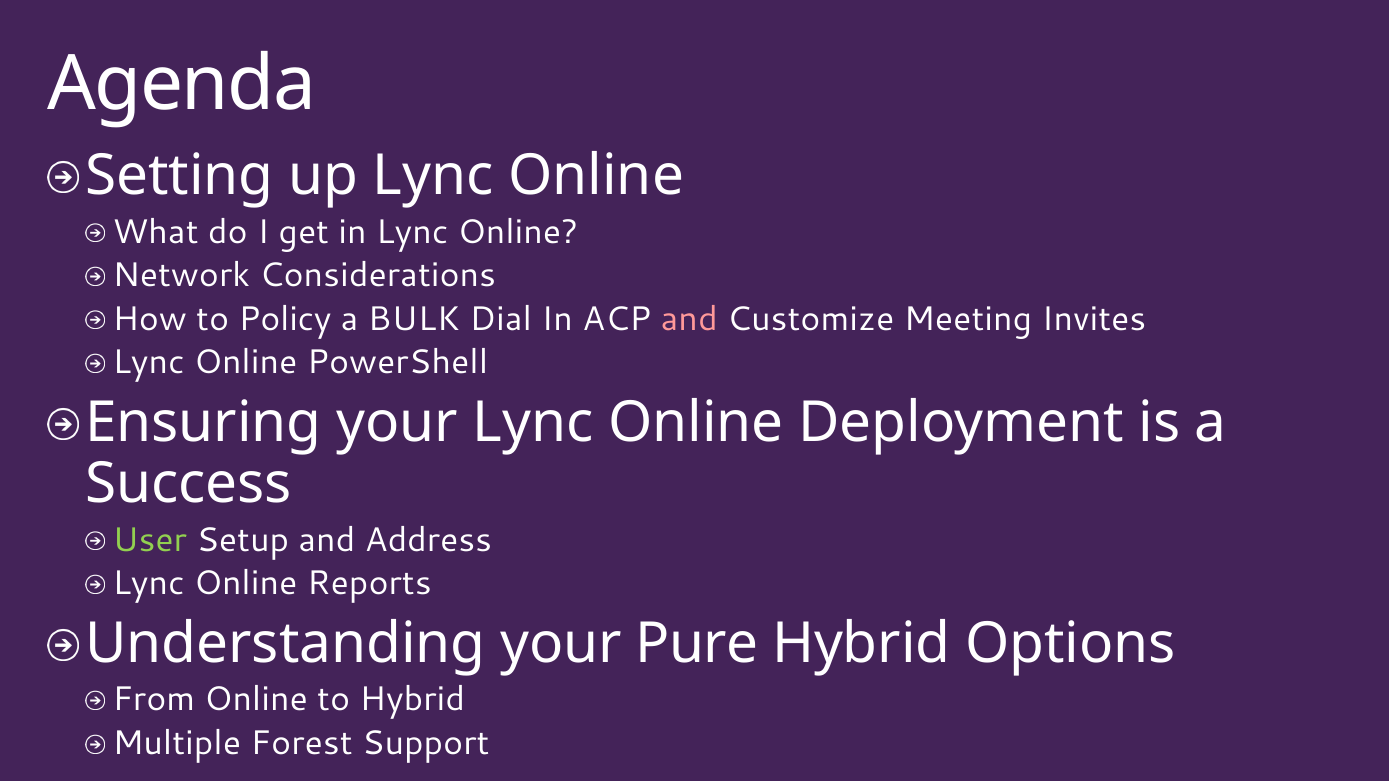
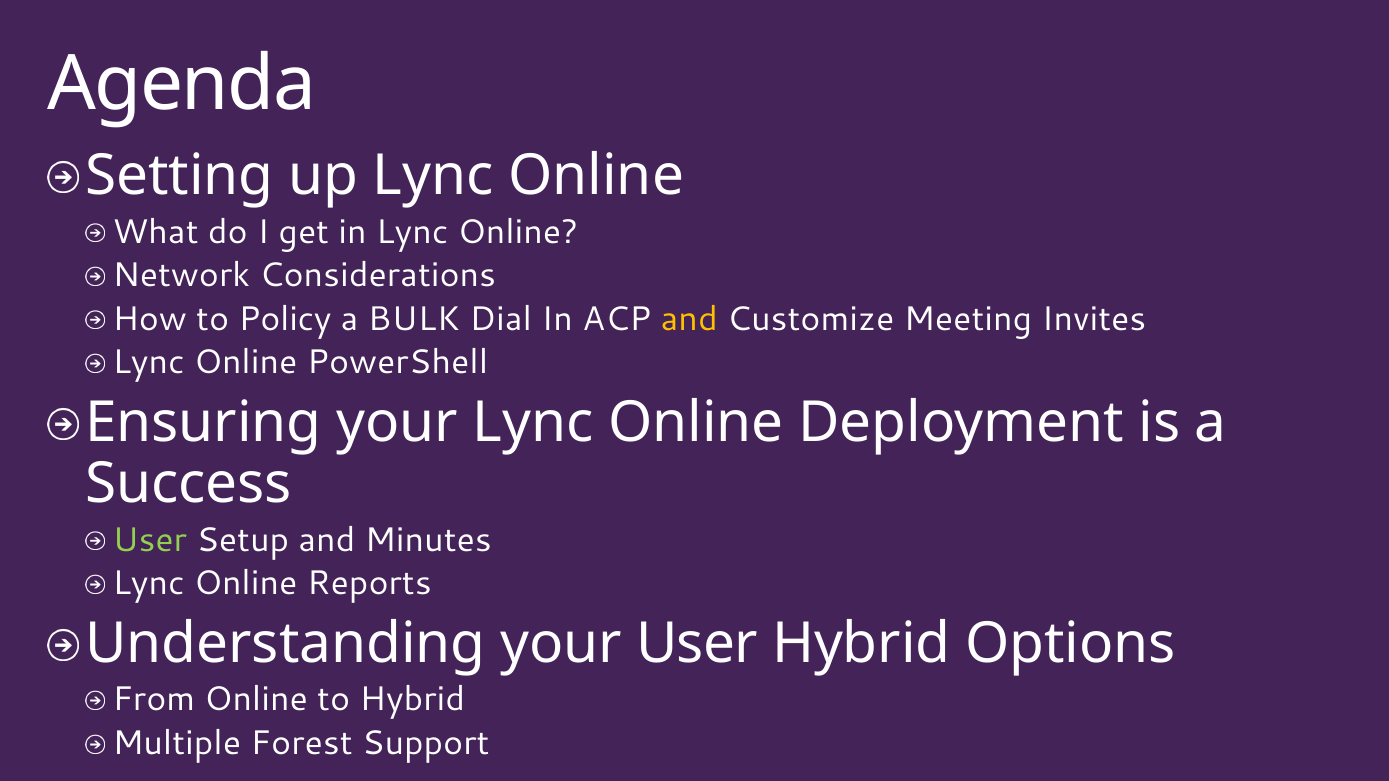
and at (689, 319) colour: pink -> yellow
Address: Address -> Minutes
your Pure: Pure -> User
